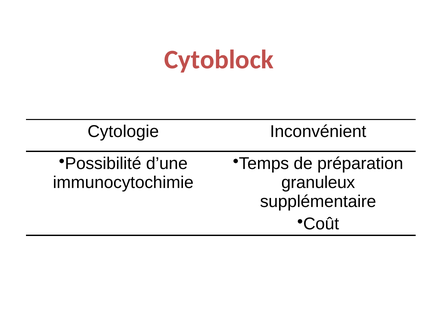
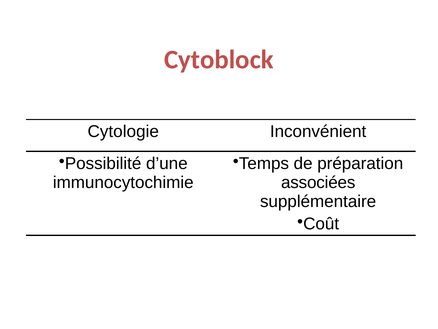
granuleux: granuleux -> associées
